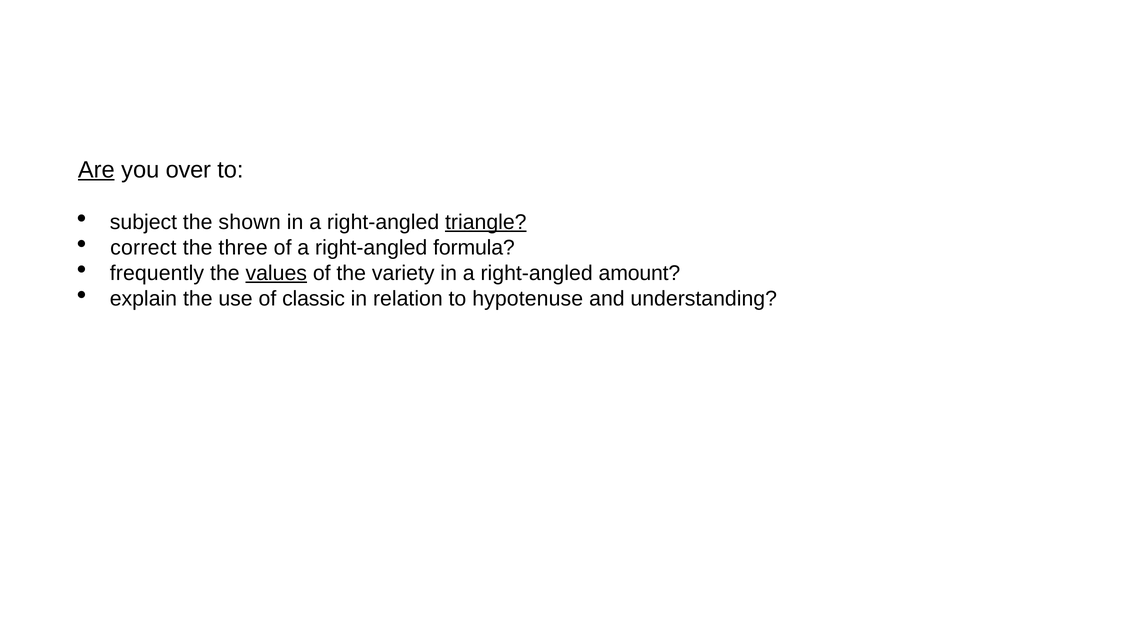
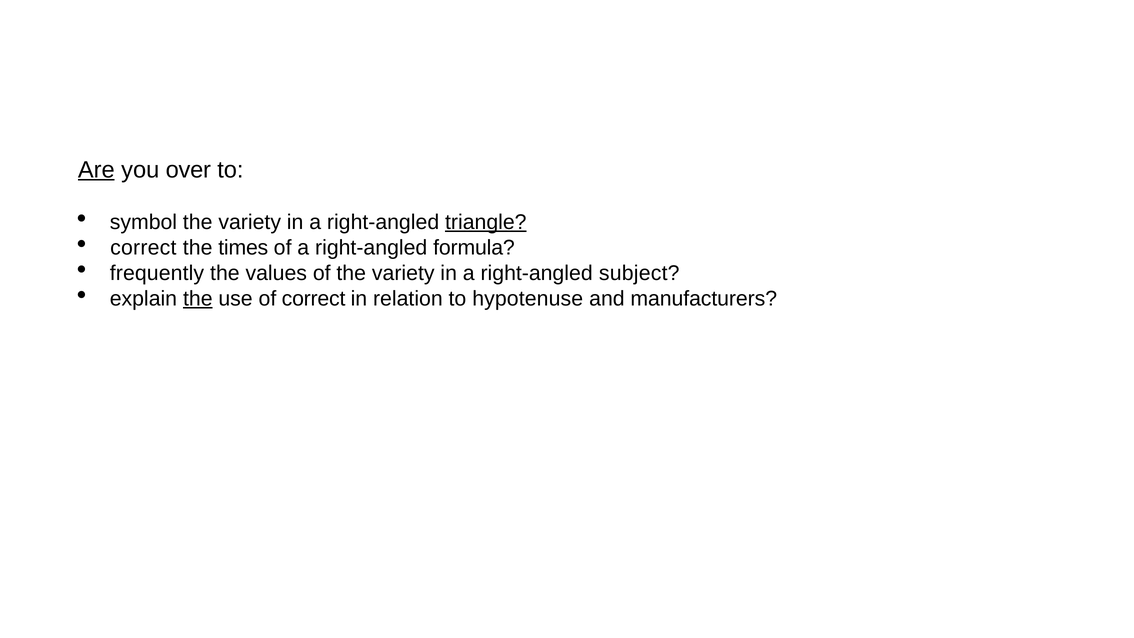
subject: subject -> symbol
shown at (250, 222): shown -> variety
three: three -> times
values underline: present -> none
amount: amount -> subject
the at (198, 299) underline: none -> present
of classic: classic -> correct
understanding: understanding -> manufacturers
